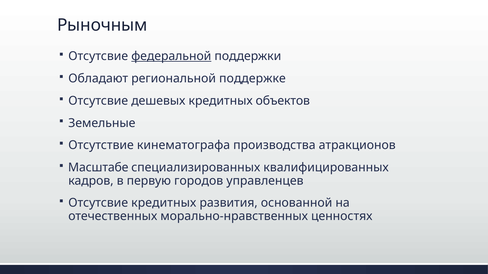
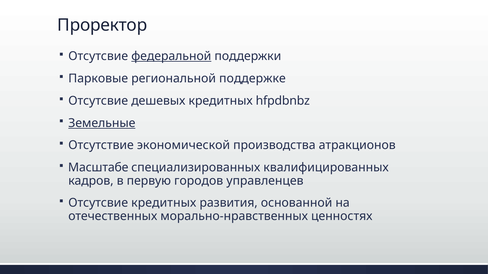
Рыночным: Рыночным -> Проректор
Обладают: Обладают -> Парковые
объектов: объектов -> hfpdbnbz
Земельные underline: none -> present
кинематографа: кинематографа -> экономической
